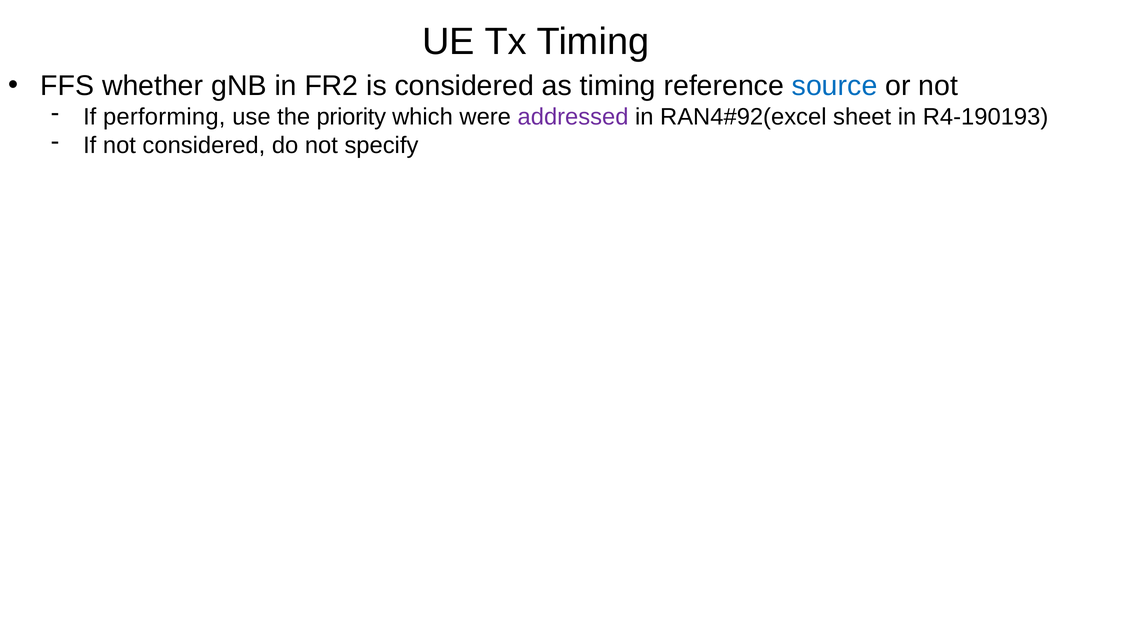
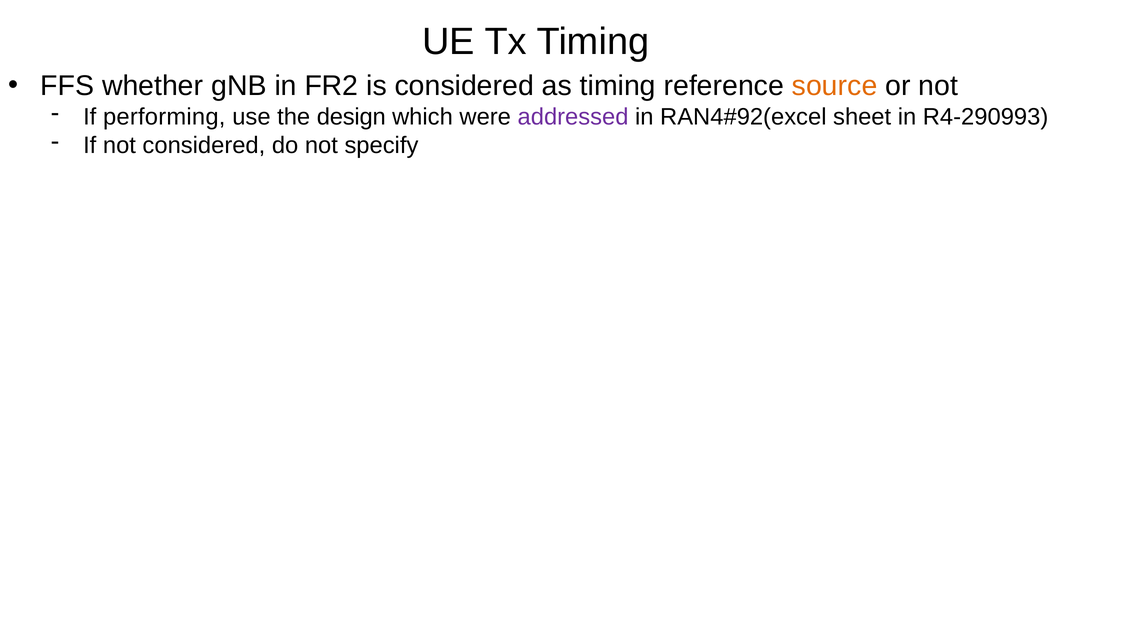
source colour: blue -> orange
priority: priority -> design
R4-190193: R4-190193 -> R4-290993
